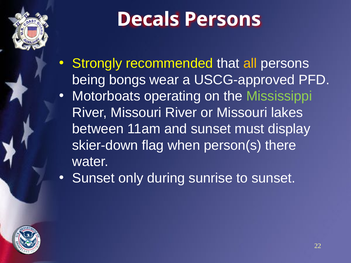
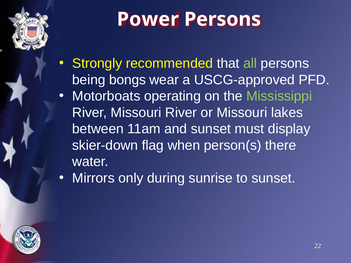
Decals: Decals -> Power
all colour: yellow -> light green
Sunset at (93, 178): Sunset -> Mirrors
